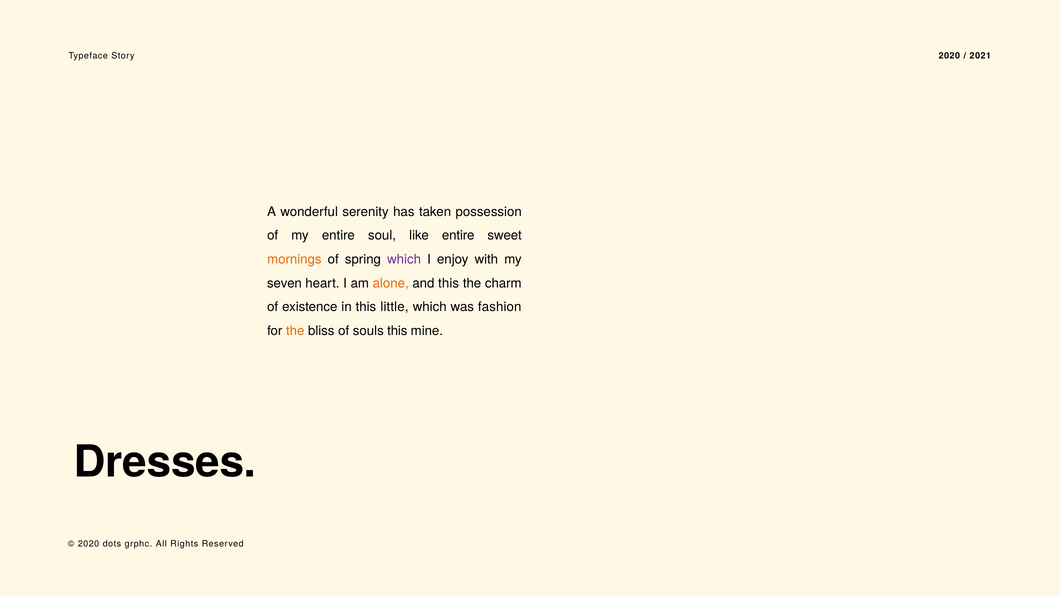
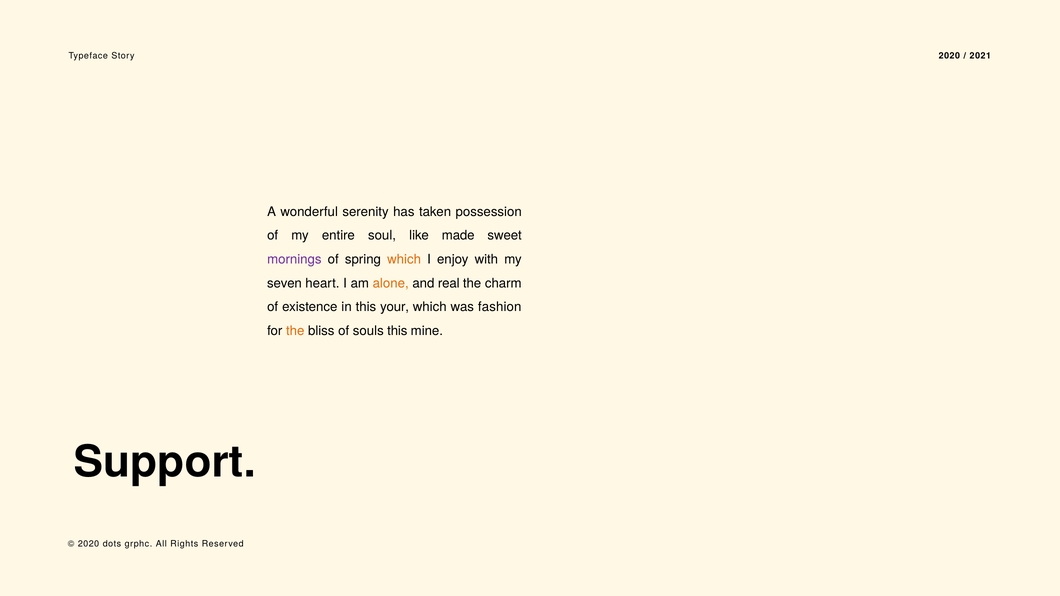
like entire: entire -> made
mornings colour: orange -> purple
which at (404, 259) colour: purple -> orange
and this: this -> real
little: little -> your
Dresses: Dresses -> Support
